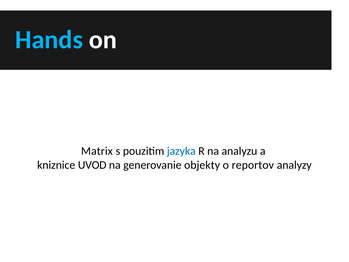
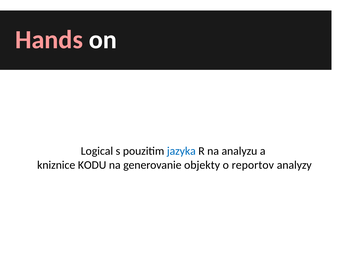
Hands colour: light blue -> pink
Matrix: Matrix -> Logical
UVOD: UVOD -> KODU
